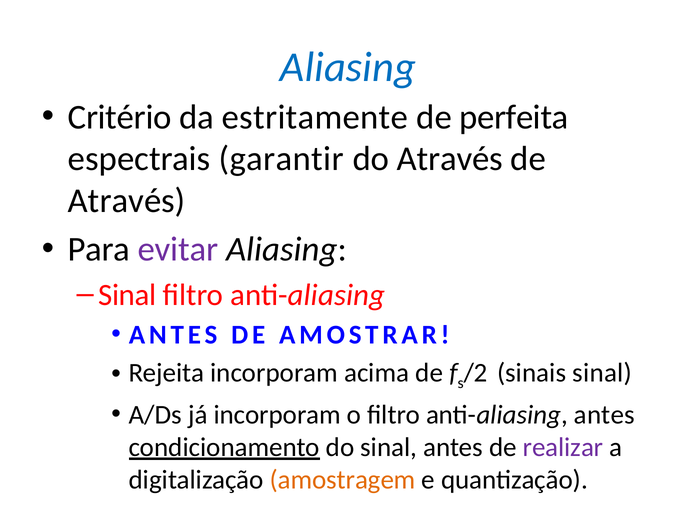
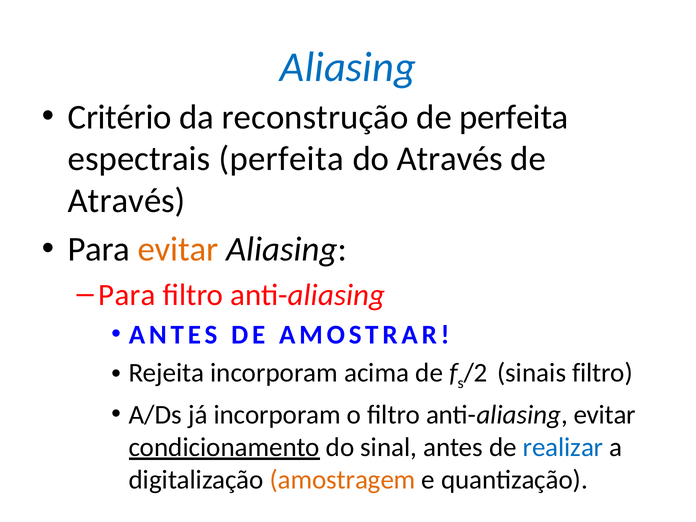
estritamente: estritamente -> reconstrução
espectrais garantir: garantir -> perfeita
evitar at (178, 249) colour: purple -> orange
Sinal at (127, 295): Sinal -> Para
sinais sinal: sinal -> filtro
anti-aliasing antes: antes -> evitar
realizar colour: purple -> blue
